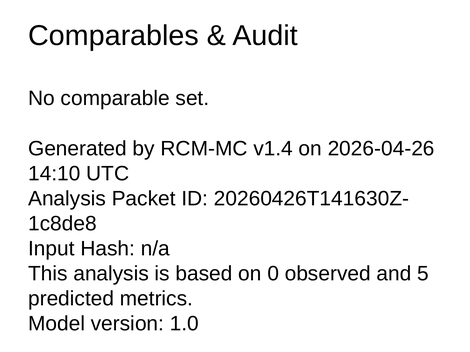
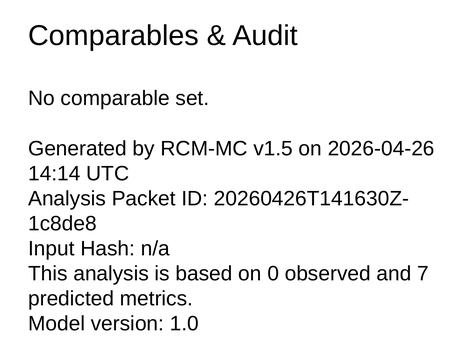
v1.4: v1.4 -> v1.5
14:10: 14:10 -> 14:14
5: 5 -> 7
